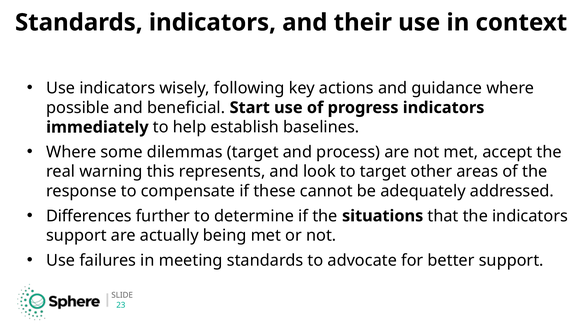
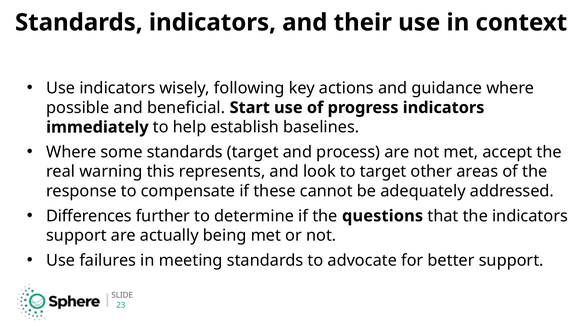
some dilemmas: dilemmas -> standards
situations: situations -> questions
